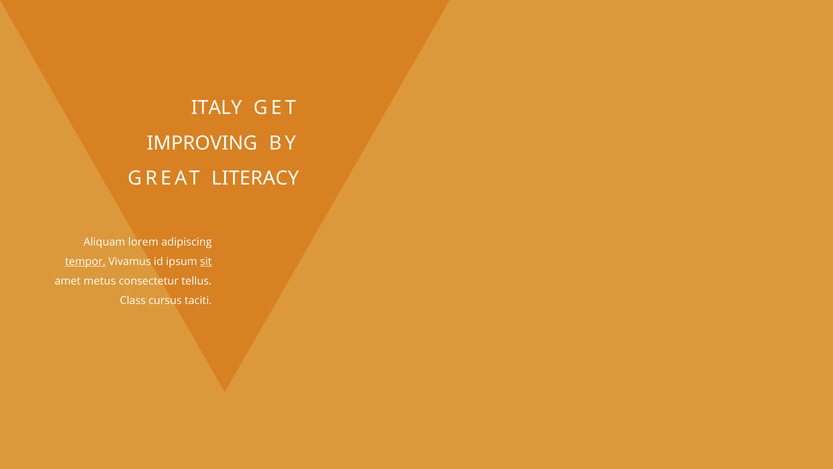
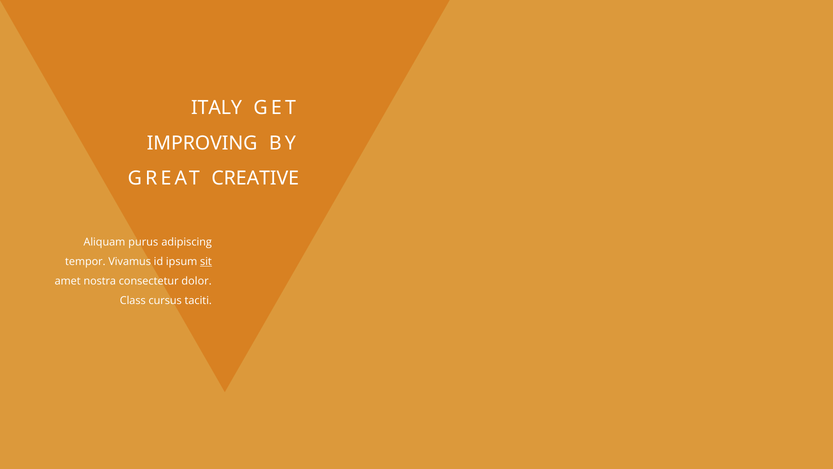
LITERACY: LITERACY -> CREATIVE
lorem: lorem -> purus
tempor underline: present -> none
metus: metus -> nostra
tellus: tellus -> dolor
